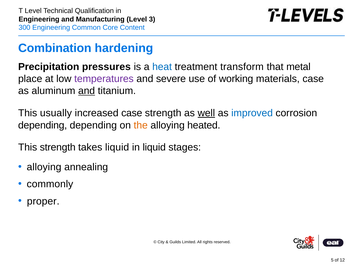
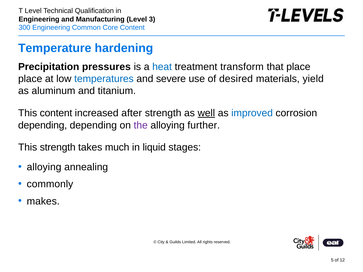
Combination: Combination -> Temperature
that metal: metal -> place
temperatures colour: purple -> blue
working: working -> desired
materials case: case -> yield
and at (87, 91) underline: present -> none
This usually: usually -> content
increased case: case -> after
the colour: orange -> purple
heated: heated -> further
takes liquid: liquid -> much
proper: proper -> makes
